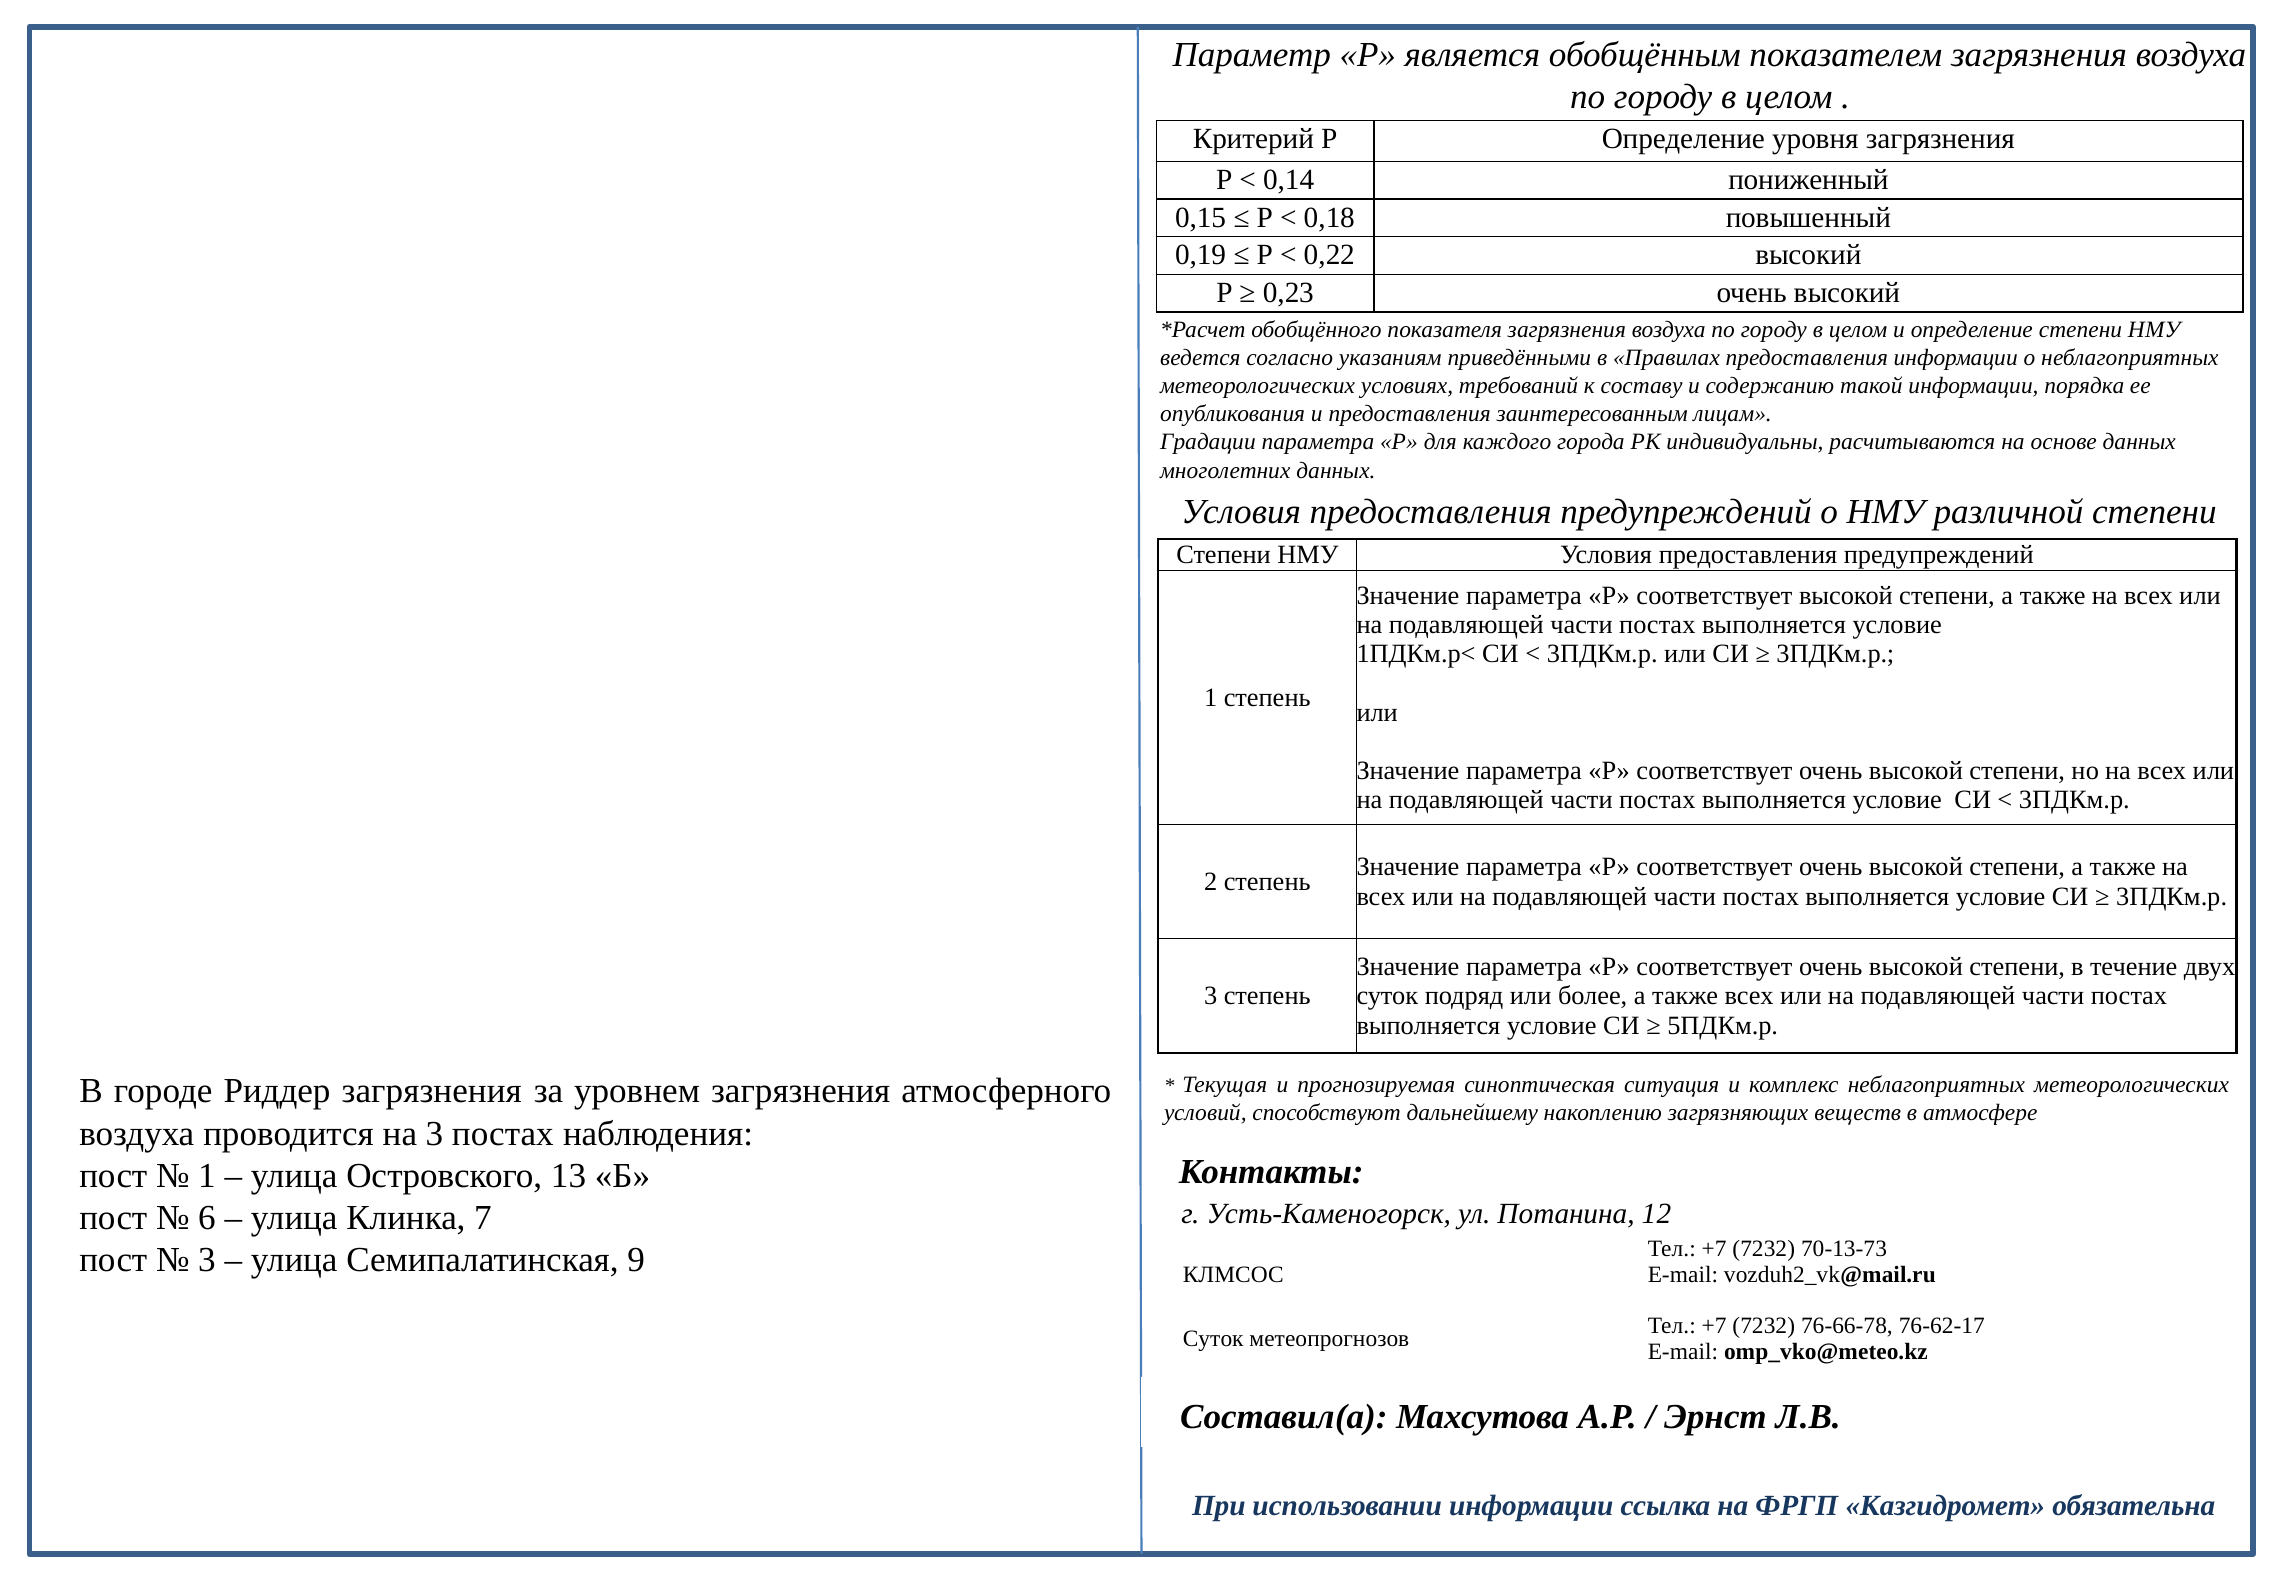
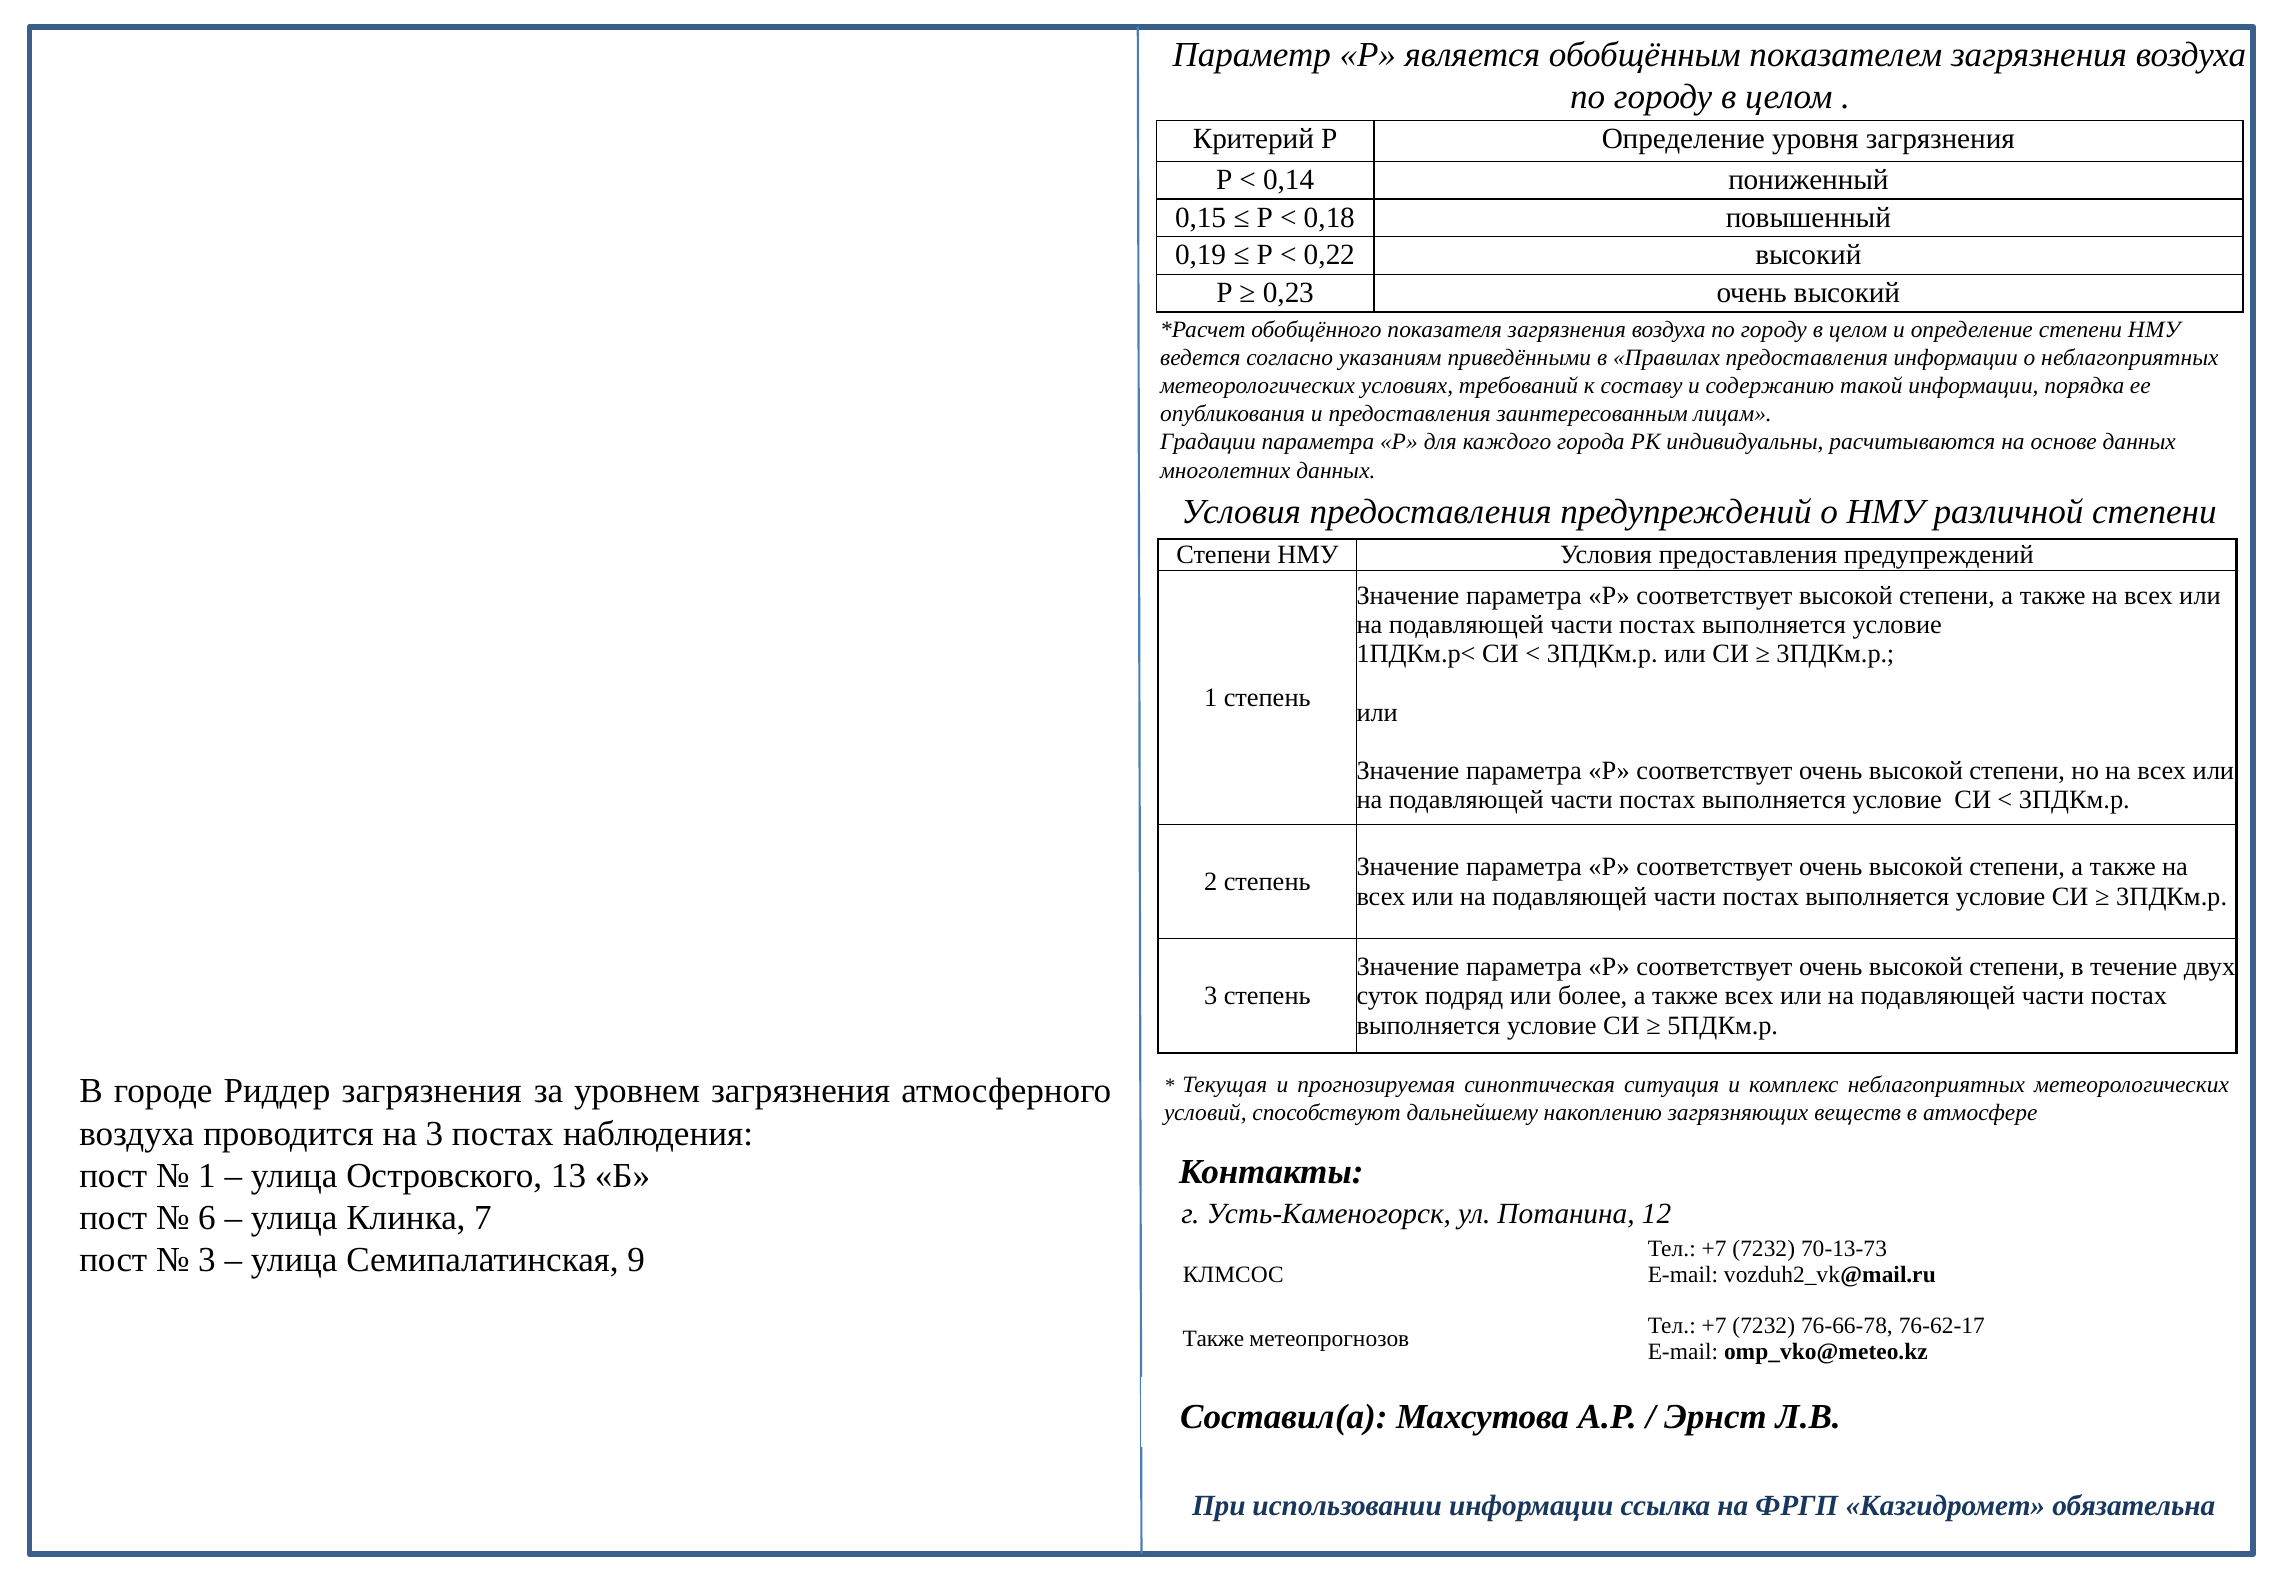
Суток at (1213, 1338): Суток -> Также
